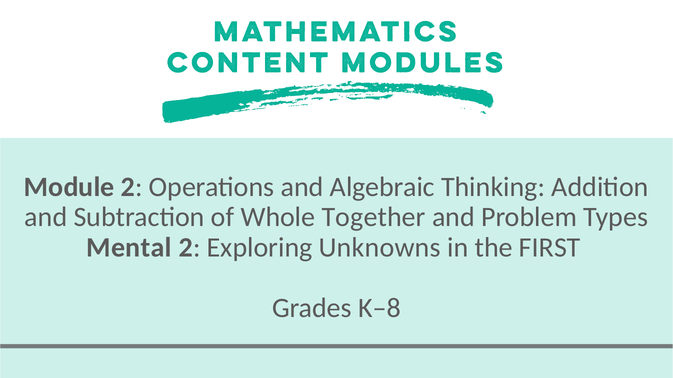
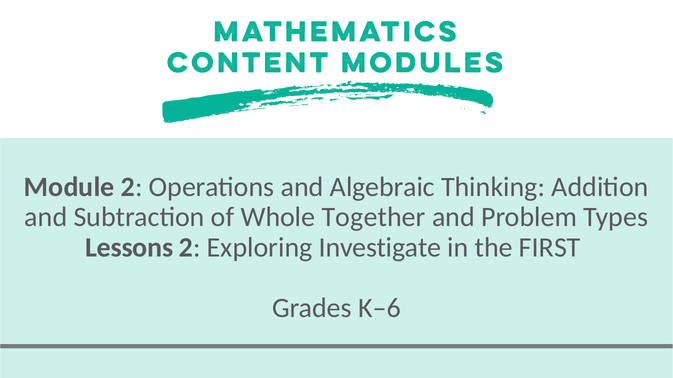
Mental: Mental -> Lessons
Unknowns: Unknowns -> Investigate
K–8: K–8 -> K–6
